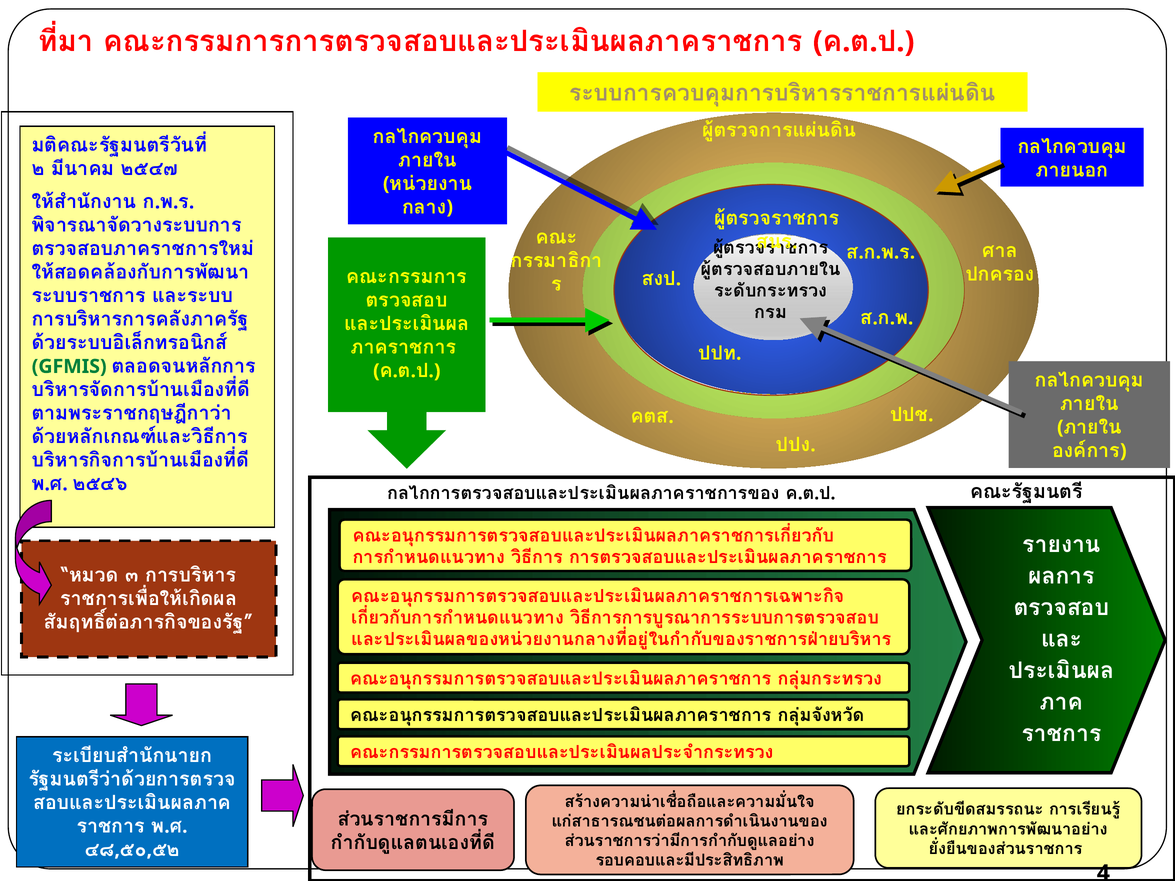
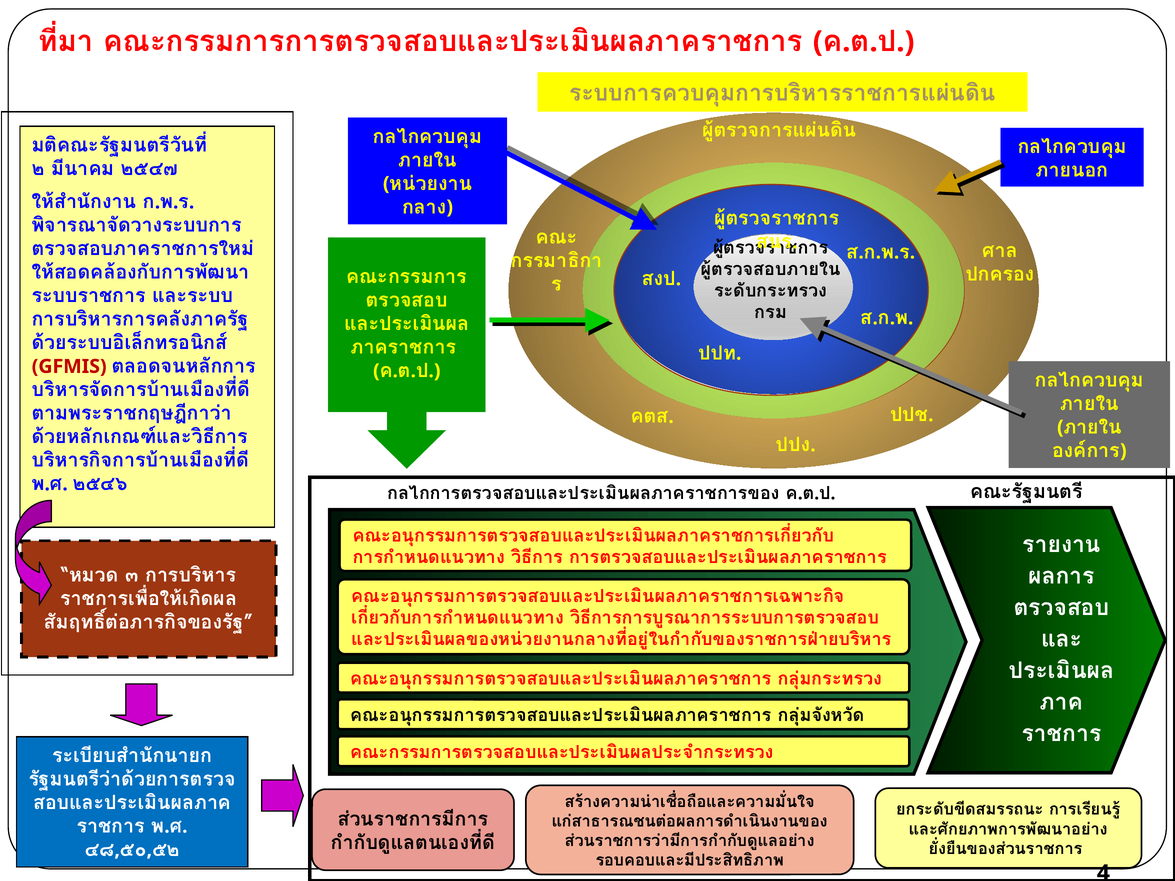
GFMIS colour: green -> red
